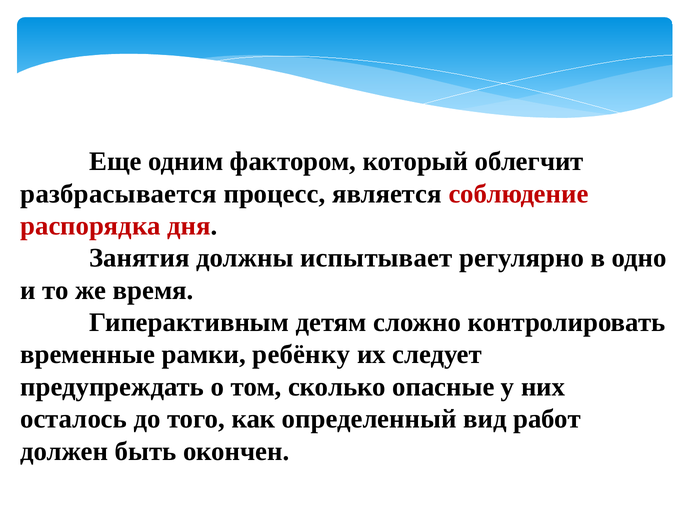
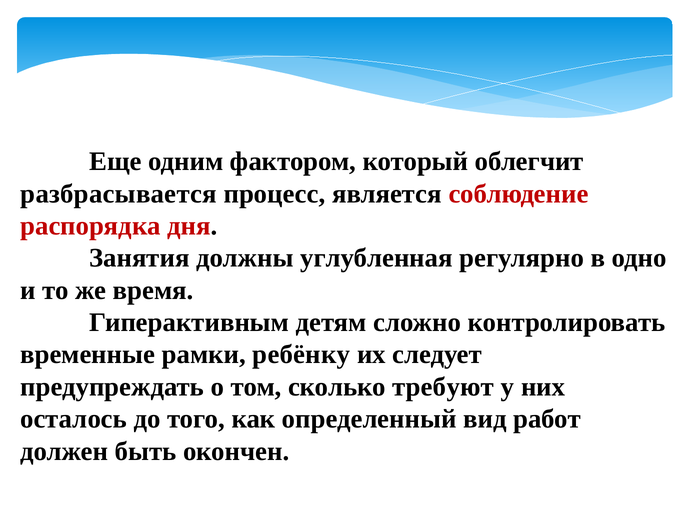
испытывает: испытывает -> углубленная
опасные: опасные -> требуют
